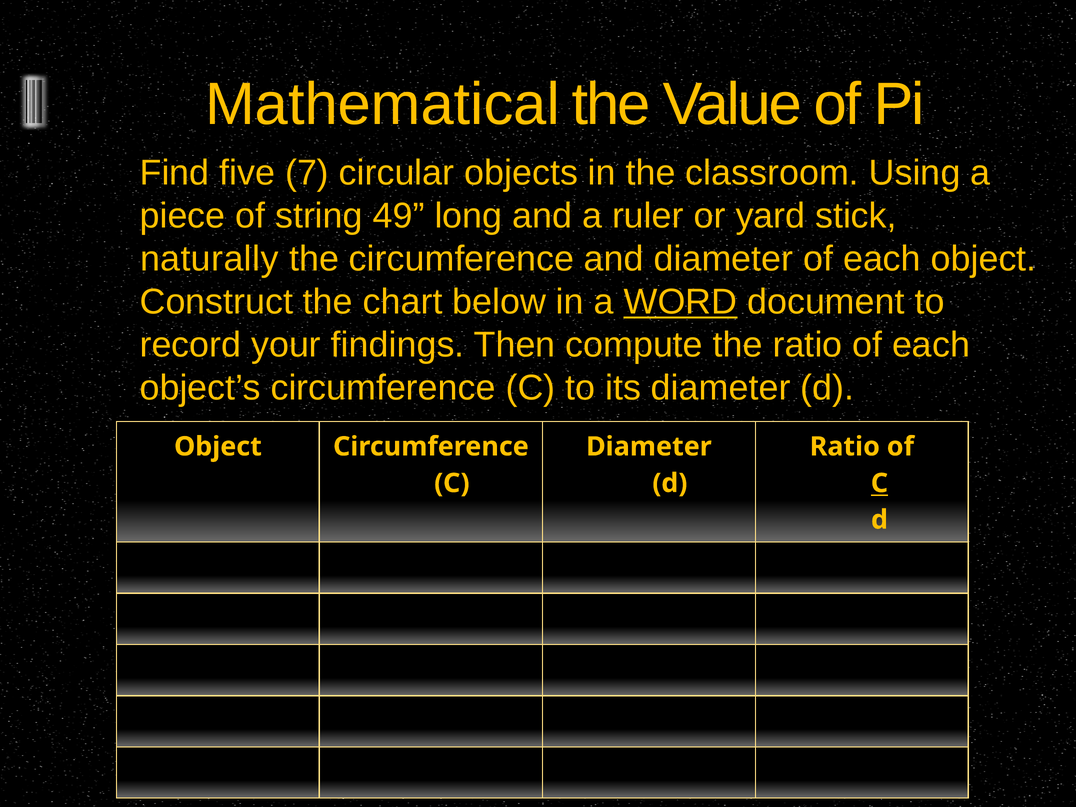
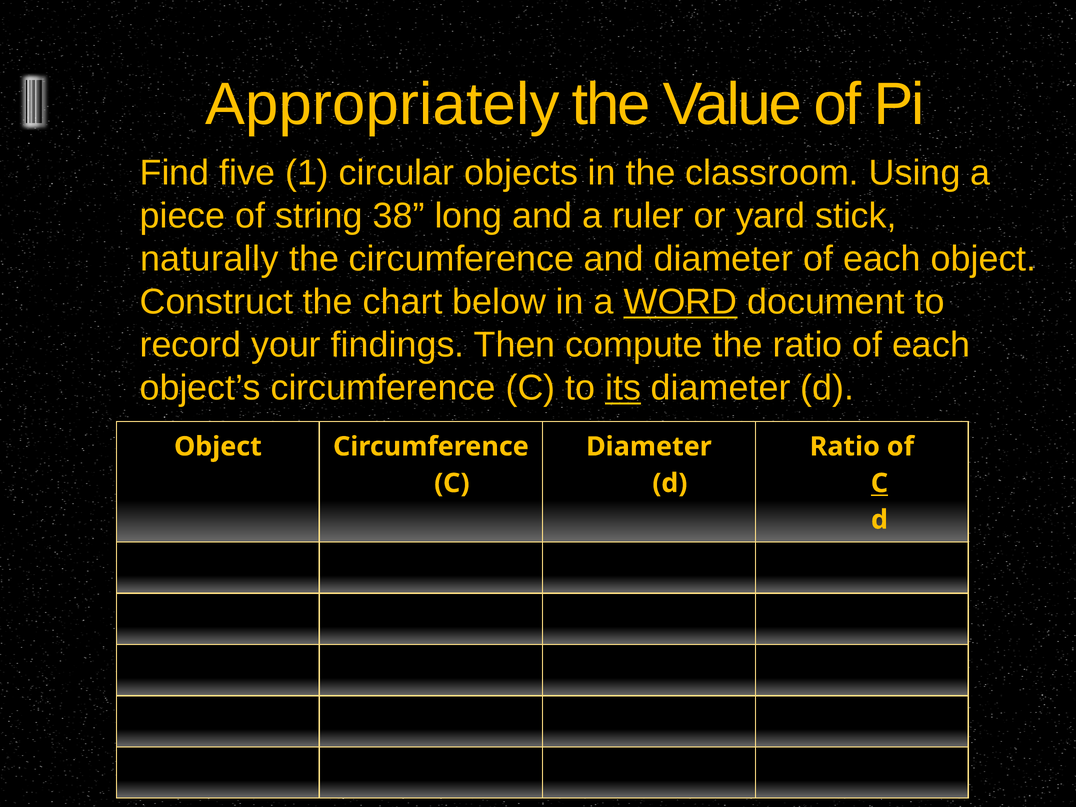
Mathematical: Mathematical -> Appropriately
7: 7 -> 1
49: 49 -> 38
its underline: none -> present
